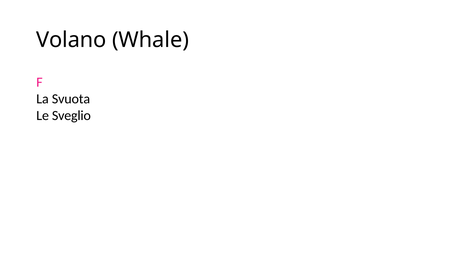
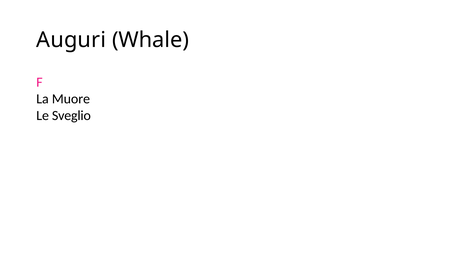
Volano: Volano -> Auguri
Svuota: Svuota -> Muore
